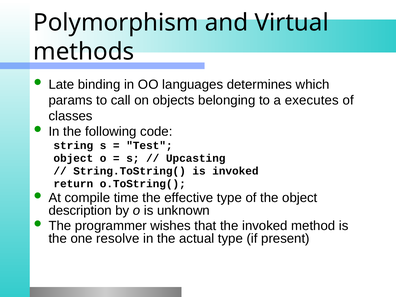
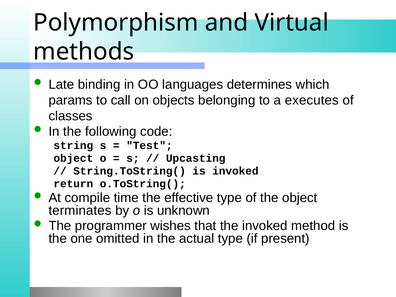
description: description -> terminates
resolve: resolve -> omitted
